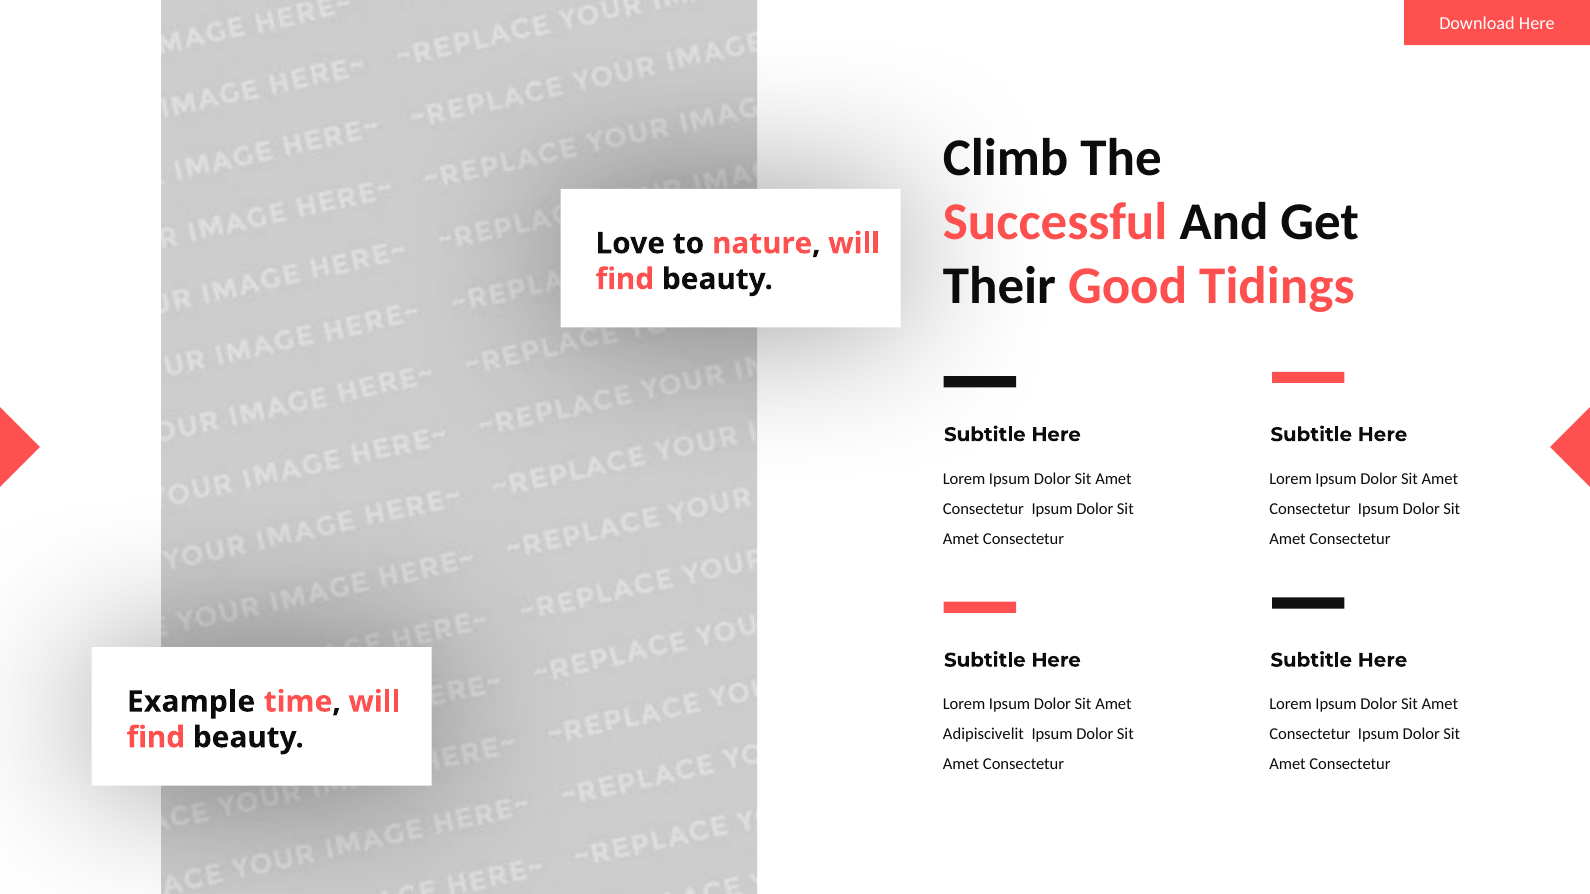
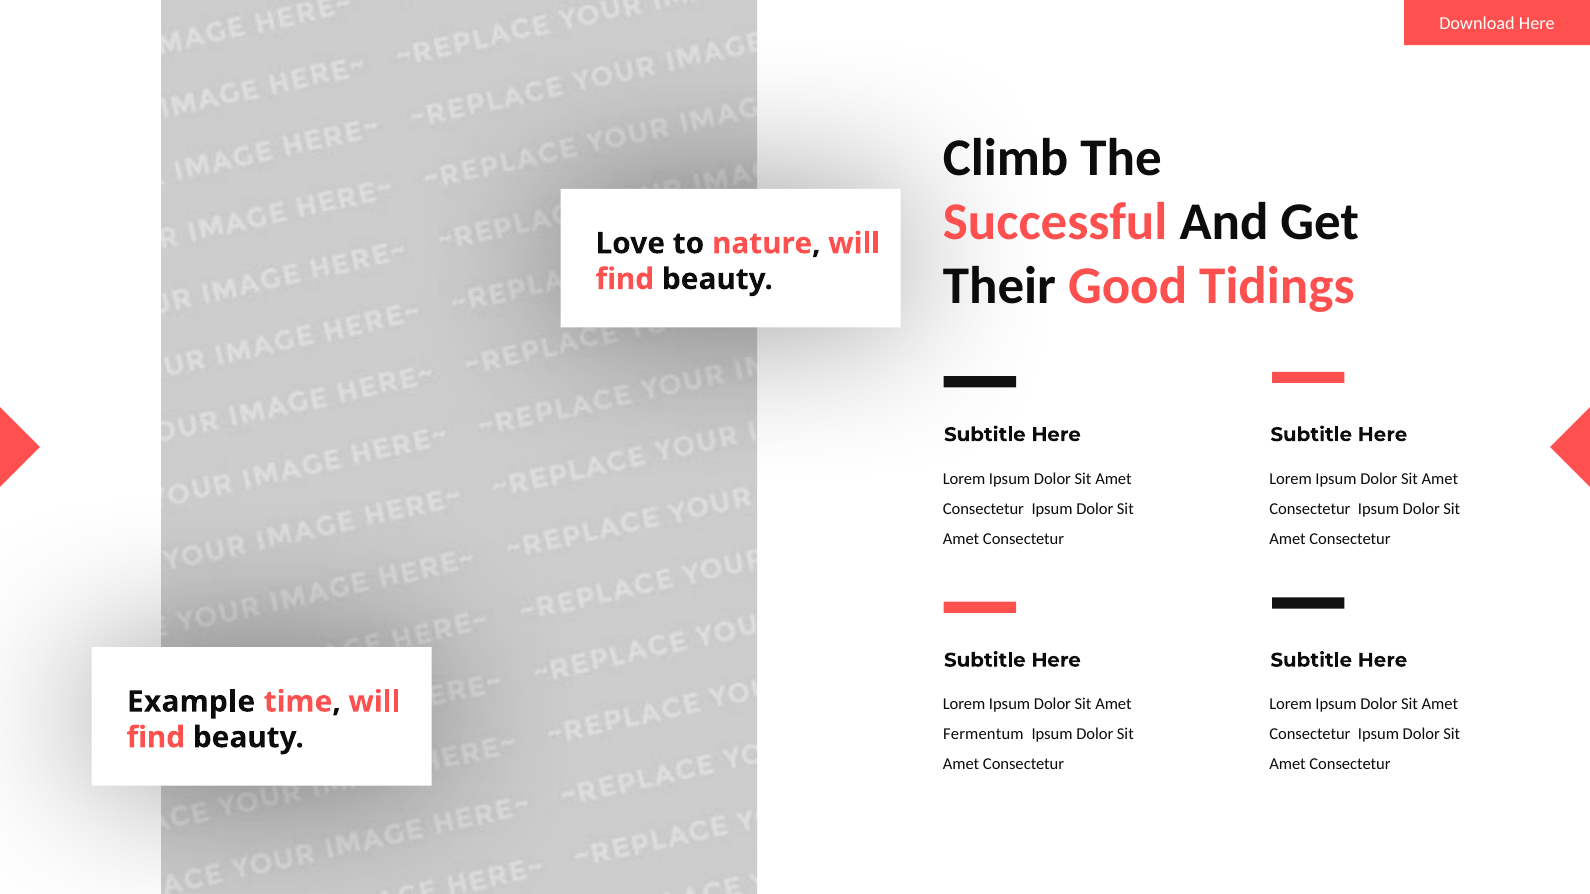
Adipiscivelit: Adipiscivelit -> Fermentum
